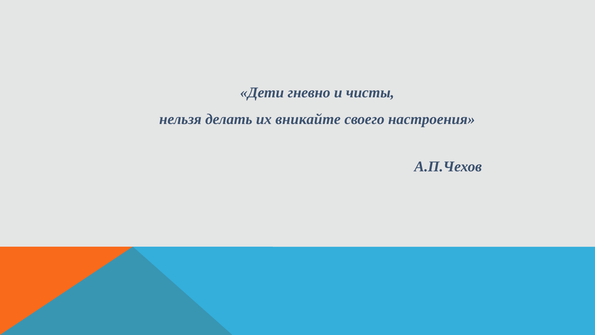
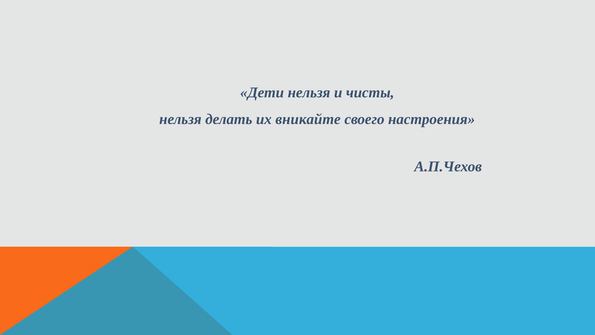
Дети гневно: гневно -> нельзя
